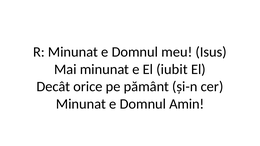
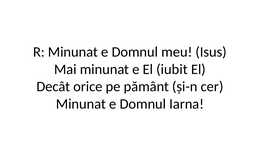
Amin: Amin -> Iarna
